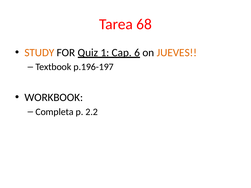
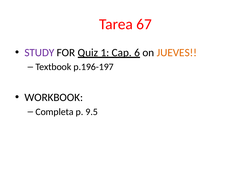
68: 68 -> 67
STUDY colour: orange -> purple
2.2: 2.2 -> 9.5
